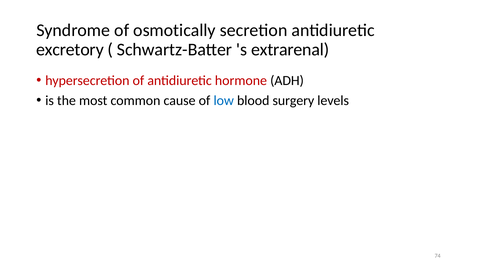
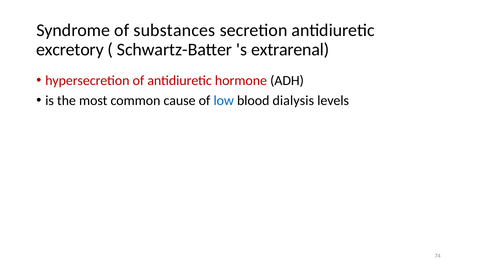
osmotically: osmotically -> substances
surgery: surgery -> dialysis
